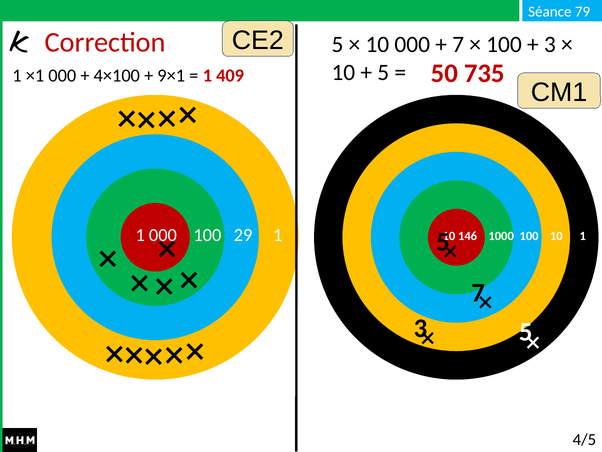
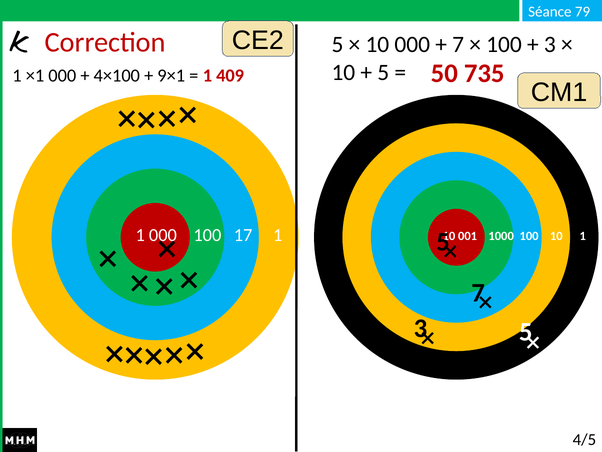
29: 29 -> 17
146: 146 -> 001
